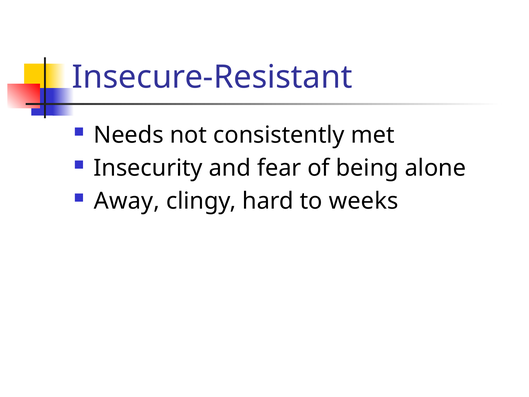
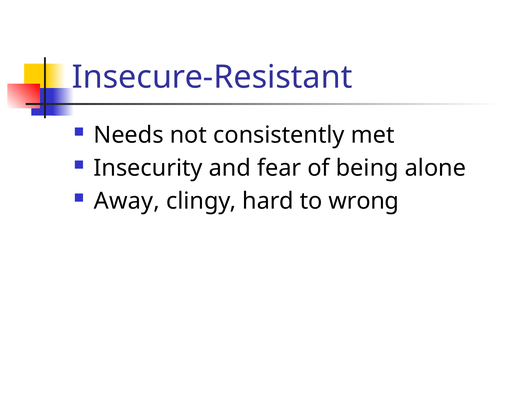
weeks: weeks -> wrong
